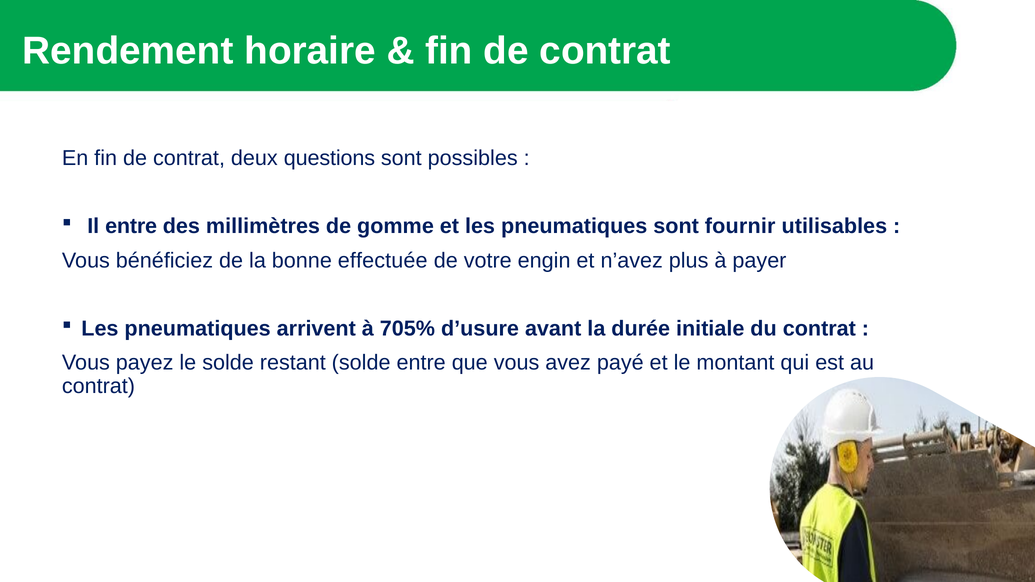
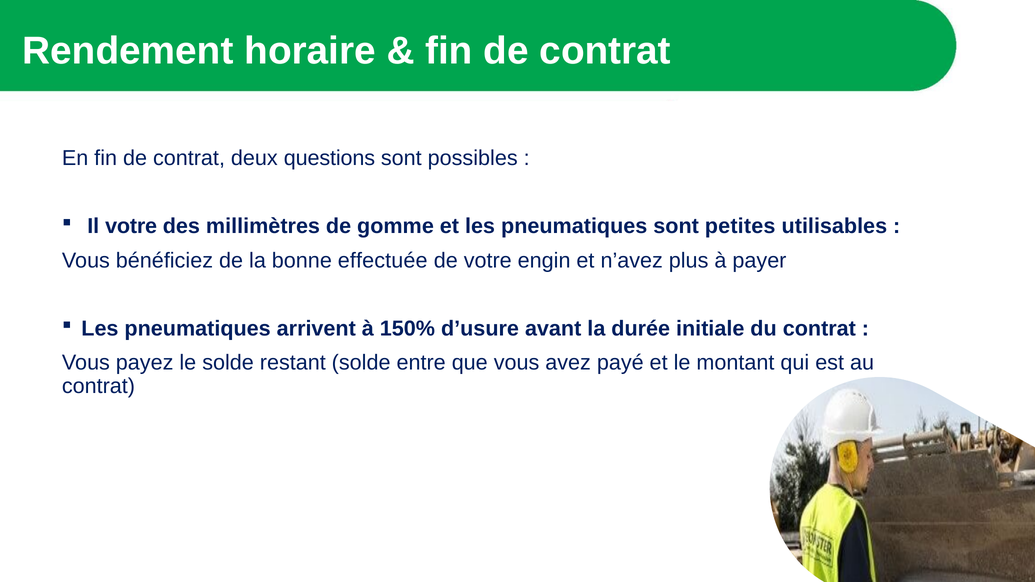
Il entre: entre -> votre
fournir: fournir -> petites
705%: 705% -> 150%
